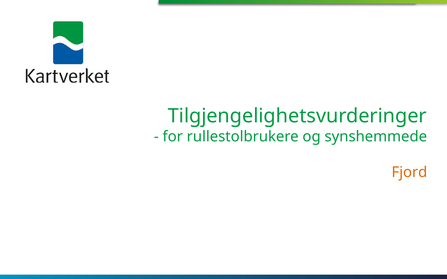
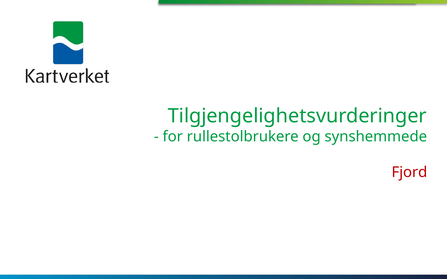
Fjord colour: orange -> red
